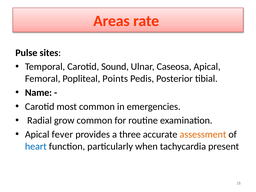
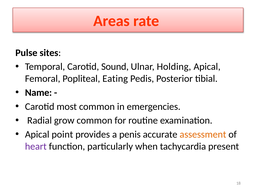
Caseosa: Caseosa -> Holding
Points: Points -> Eating
fever: fever -> point
three: three -> penis
heart colour: blue -> purple
